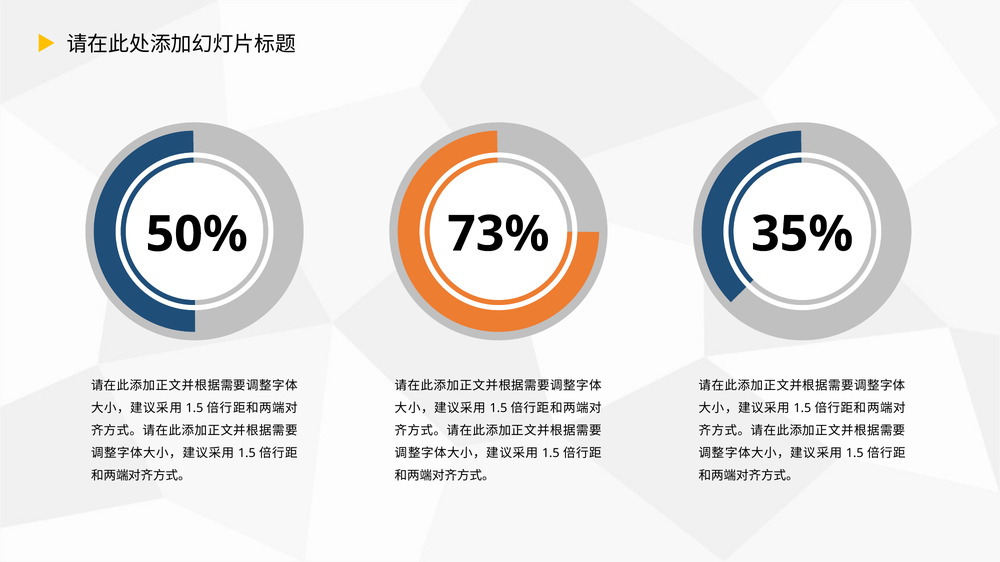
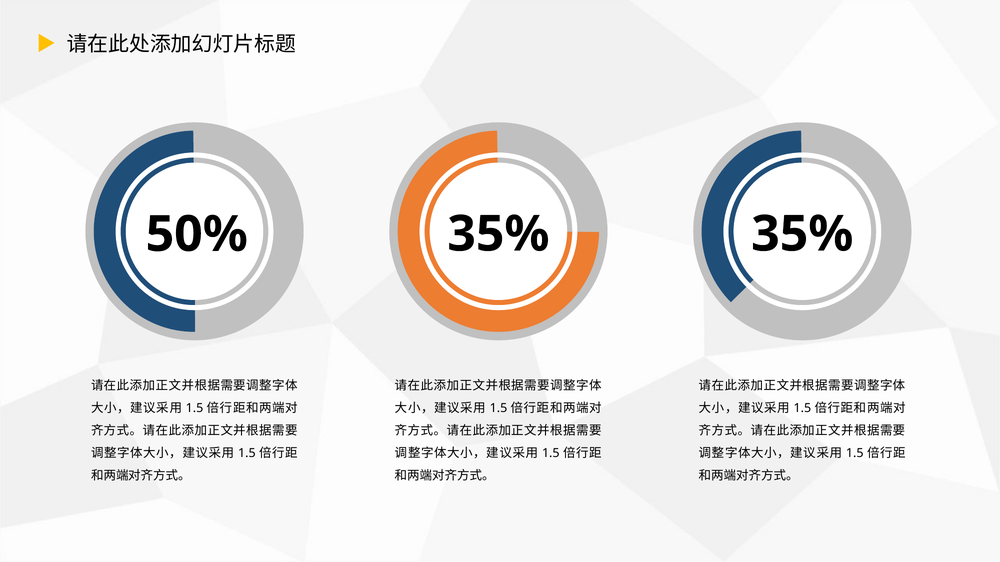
50% 73%: 73% -> 35%
